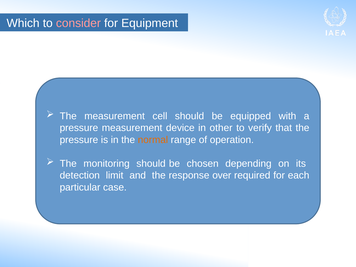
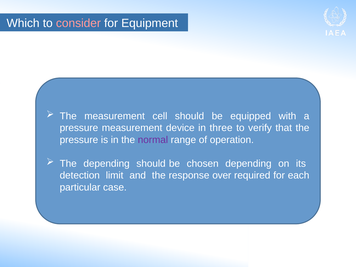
other: other -> three
normal colour: orange -> purple
The monitoring: monitoring -> depending
